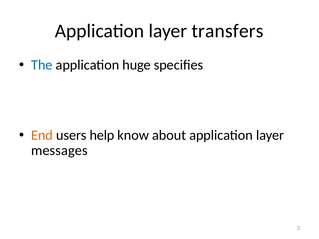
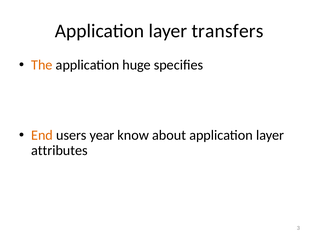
The colour: blue -> orange
help: help -> year
messages: messages -> attributes
